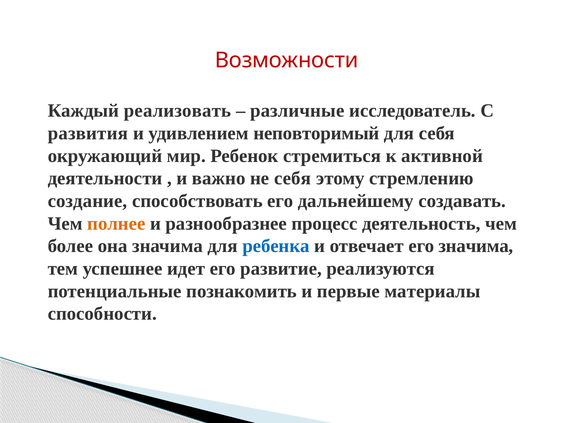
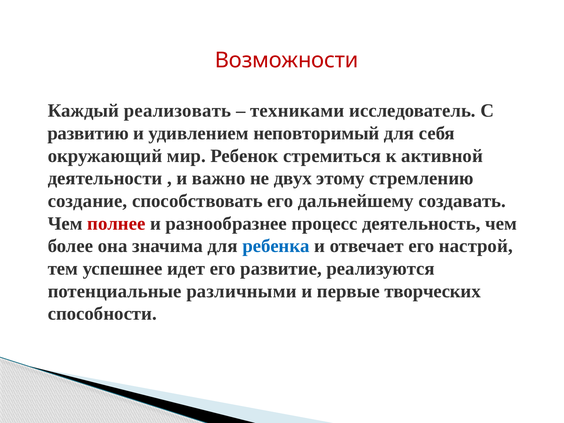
различные: различные -> техниками
развития: развития -> развитию
не себя: себя -> двух
полнее colour: orange -> red
его значима: значима -> настрой
познакомить: познакомить -> различными
материалы: материалы -> творческих
